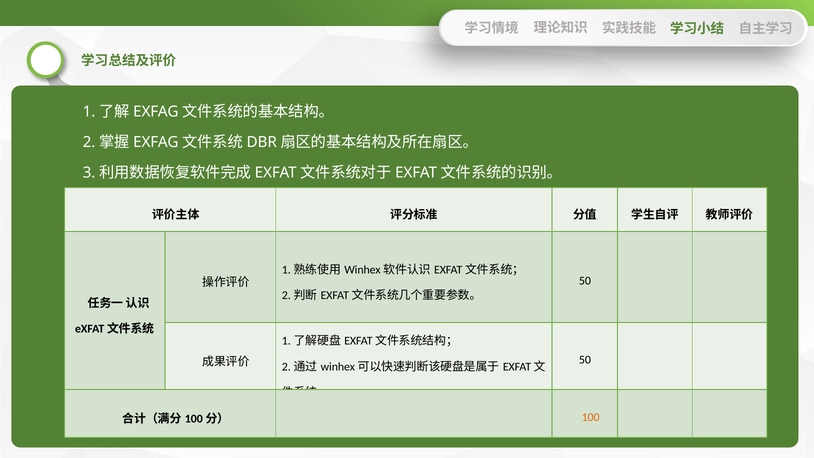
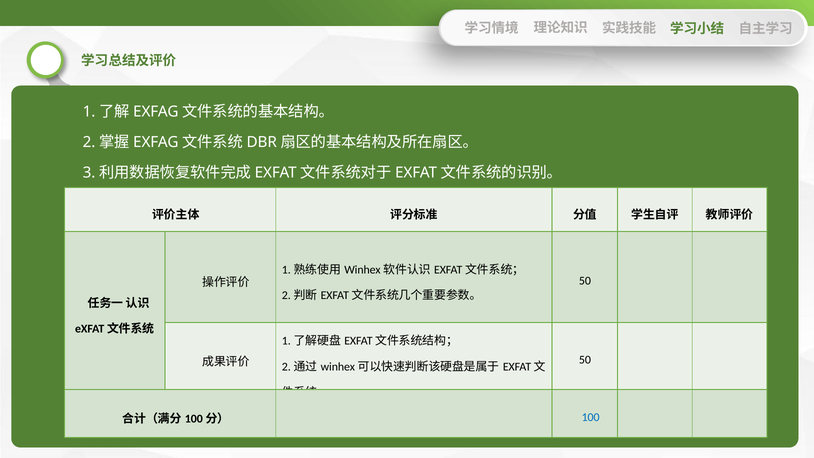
100 colour: orange -> blue
